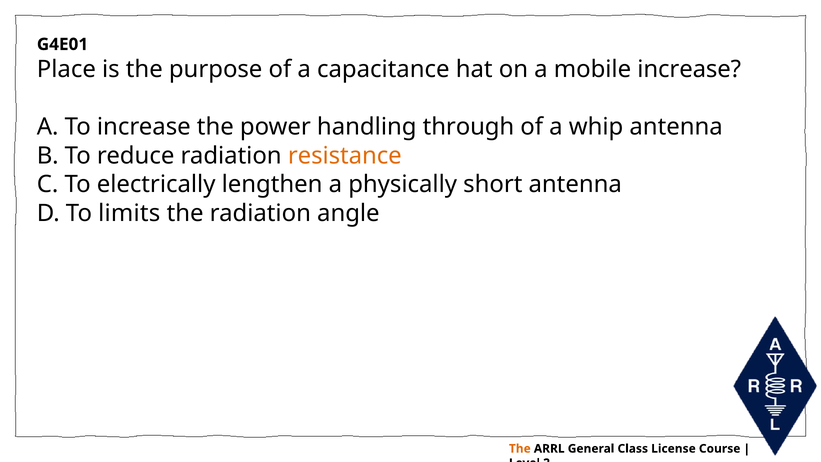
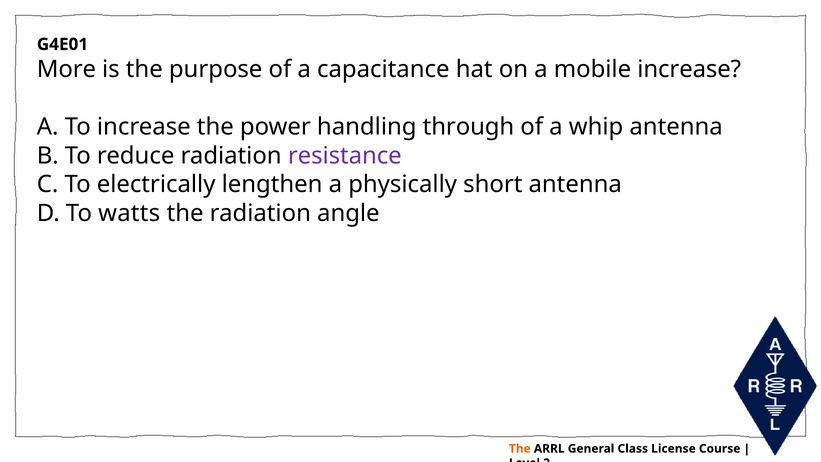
Place: Place -> More
resistance colour: orange -> purple
limits: limits -> watts
